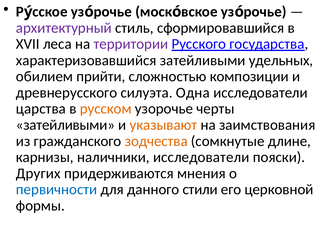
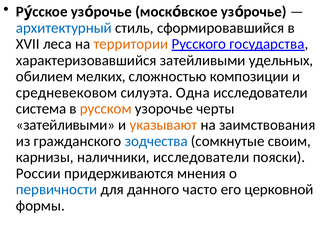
архитектурный colour: purple -> blue
территории colour: purple -> orange
прийти: прийти -> мелких
древнерусского: древнерусского -> средневековом
царства: царства -> система
зодчества colour: orange -> blue
длине: длине -> своим
Других: Других -> России
стили: стили -> часто
